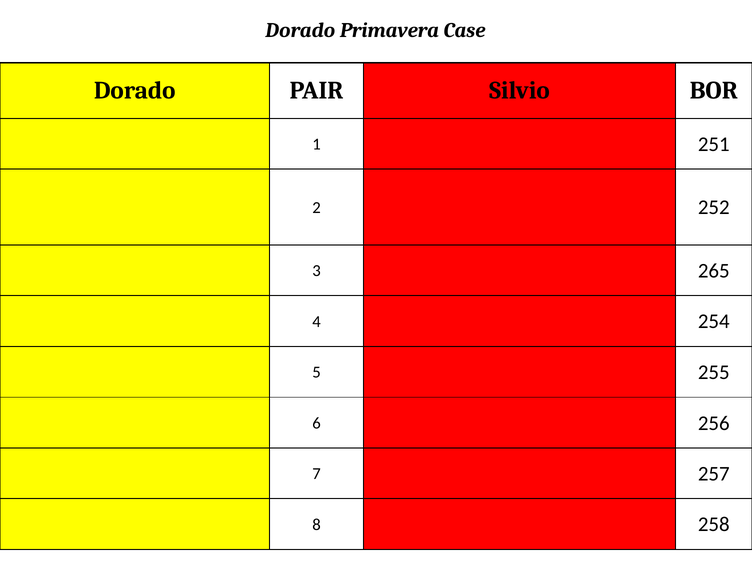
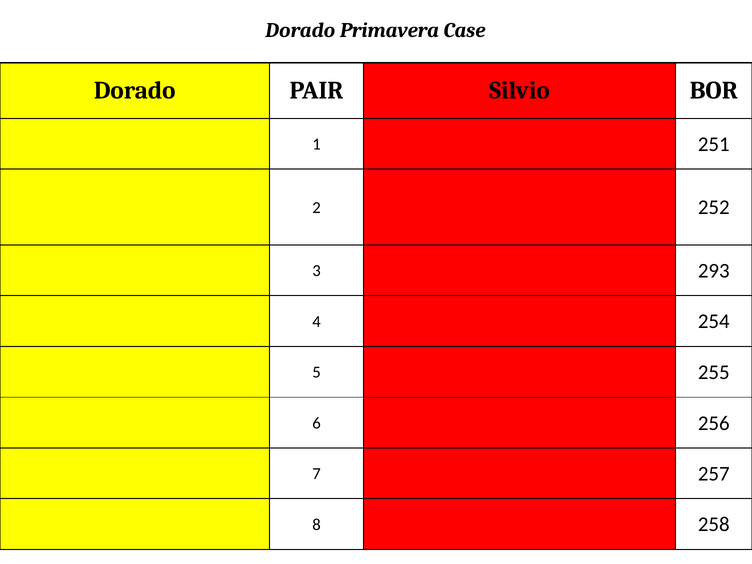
265: 265 -> 293
